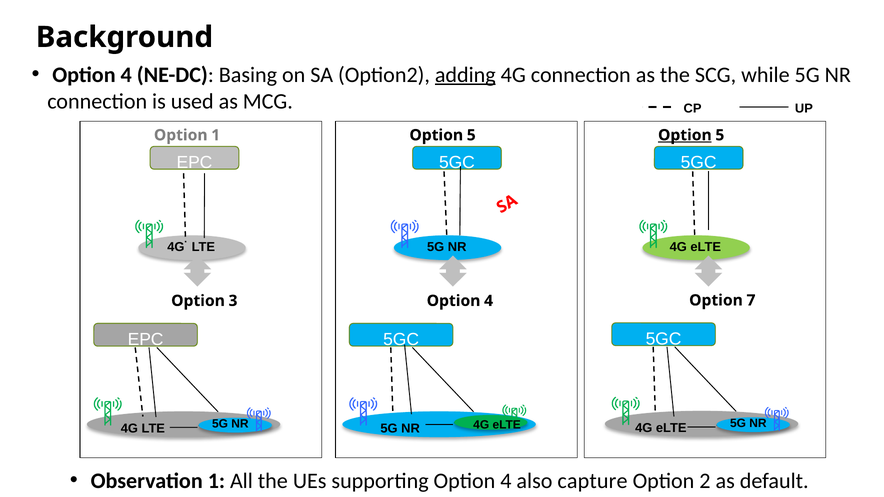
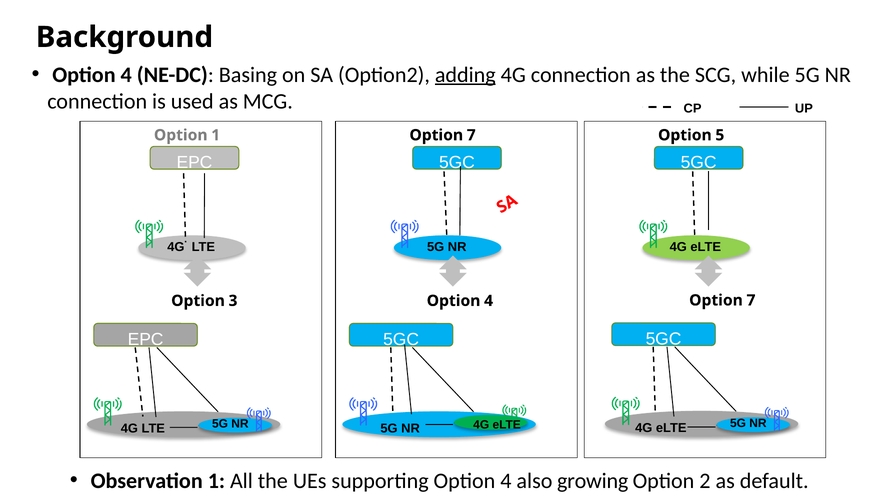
5 at (471, 135): 5 -> 7
Option at (685, 135) underline: present -> none
capture: capture -> growing
